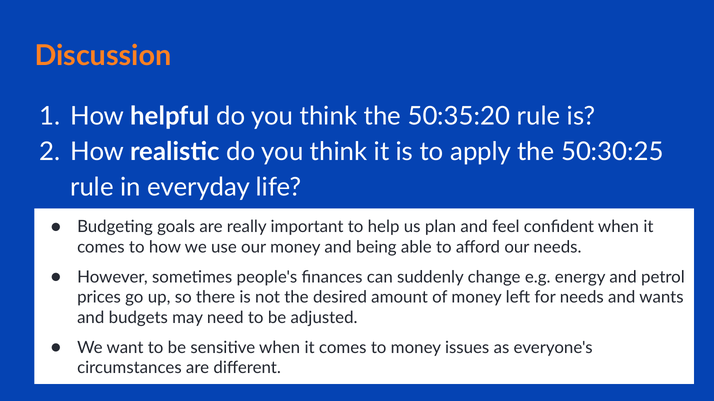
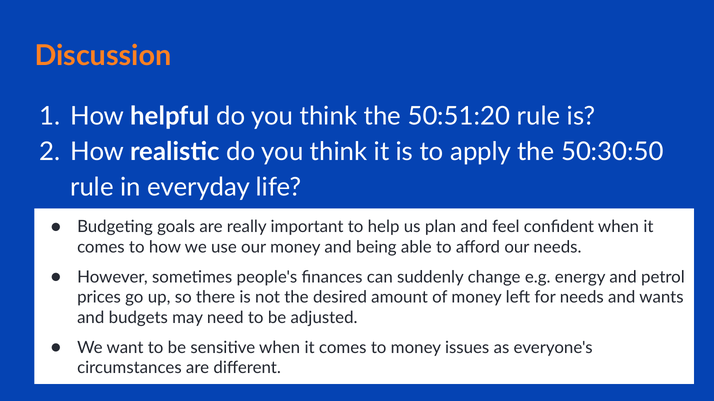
50:35:20: 50:35:20 -> 50:51:20
50:30:25: 50:30:25 -> 50:30:50
